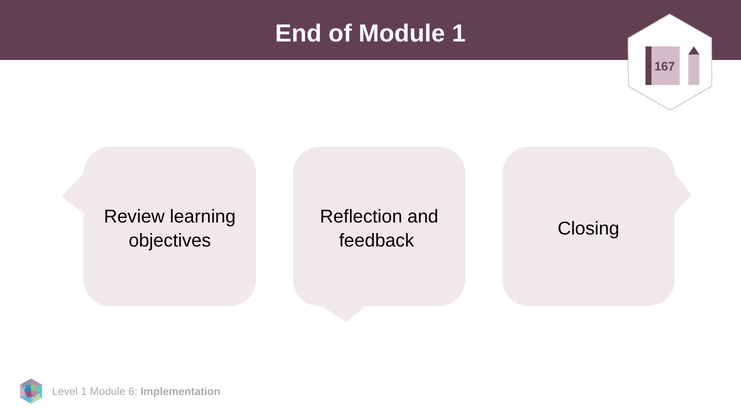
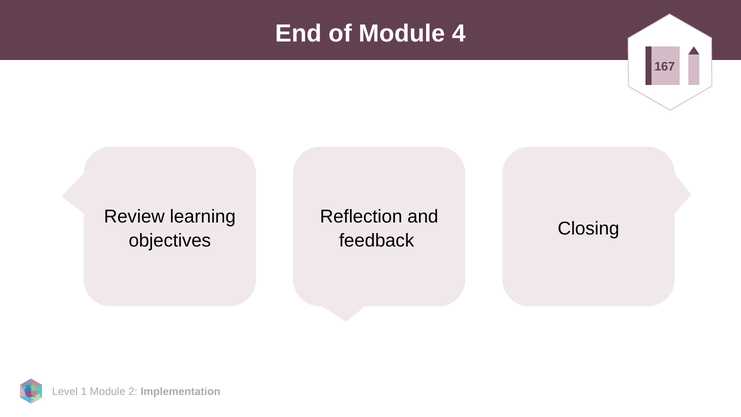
Module 1: 1 -> 4
6: 6 -> 2
